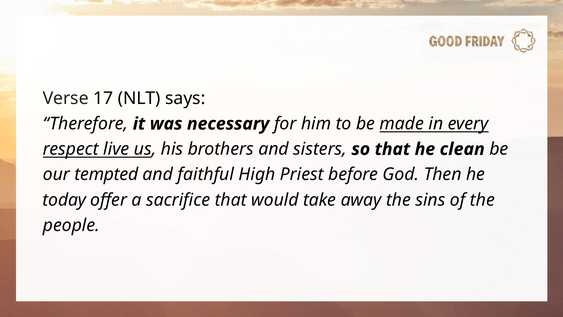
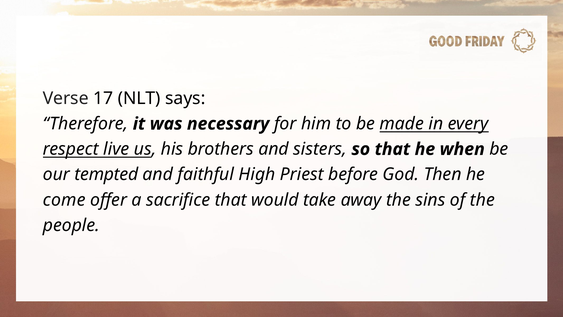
clean: clean -> when
today: today -> come
